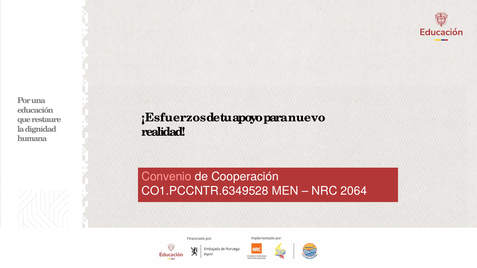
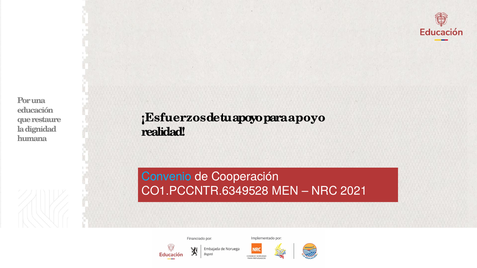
para nuevo: nuevo -> apoyo
Convenio colour: pink -> light blue
2064: 2064 -> 2021
